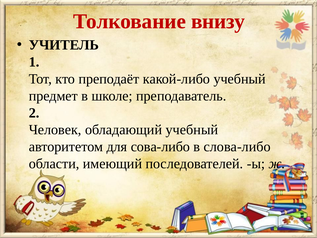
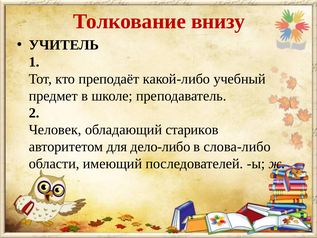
обладающий учебный: учебный -> стариков
сова-либо: сова-либо -> дело-либо
